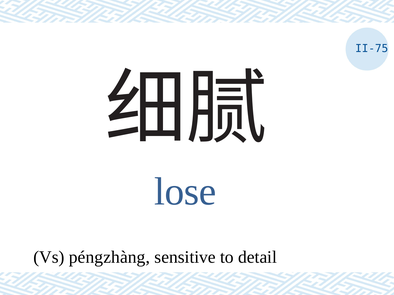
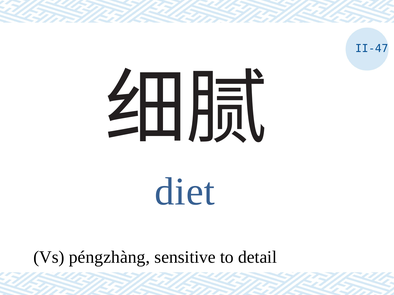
II-75: II-75 -> II-47
lose: lose -> diet
